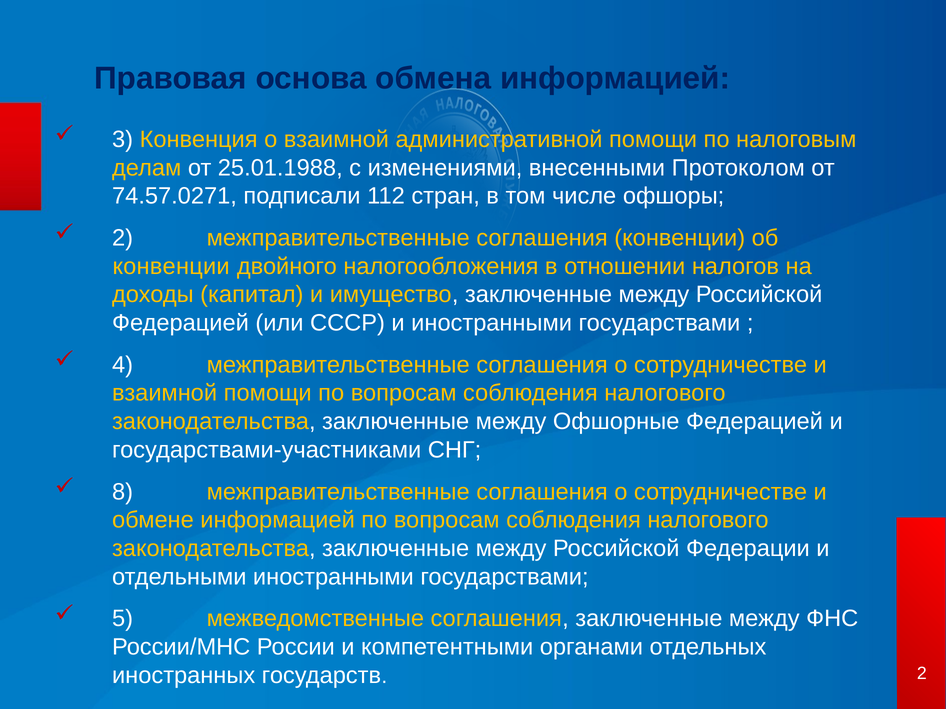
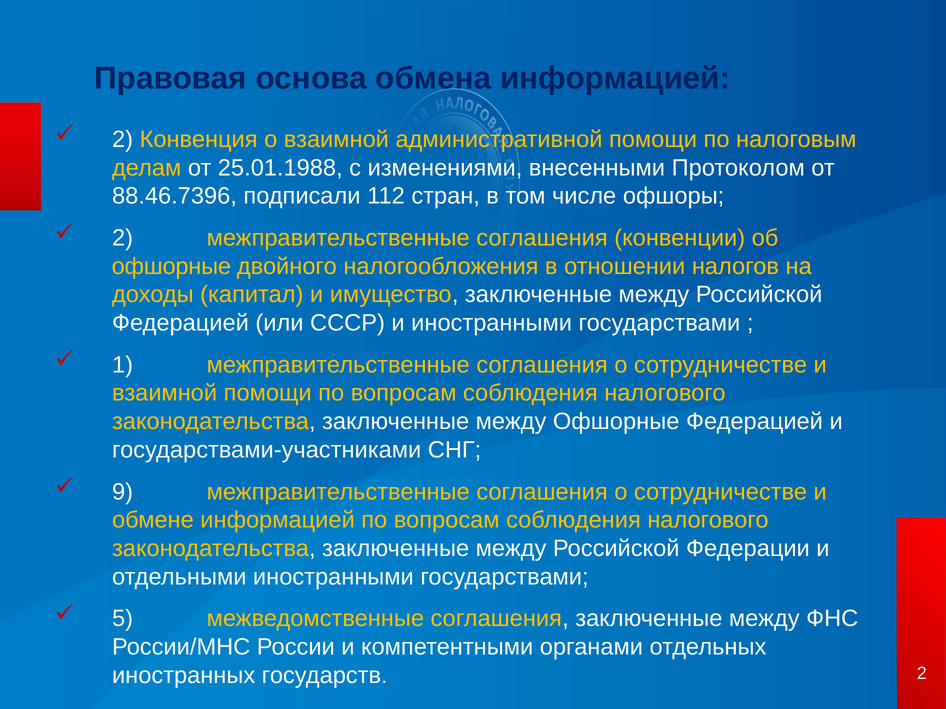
3 at (123, 139): 3 -> 2
74.57.0271: 74.57.0271 -> 88.46.7396
конвенции at (171, 266): конвенции -> офшорные
4: 4 -> 1
8: 8 -> 9
